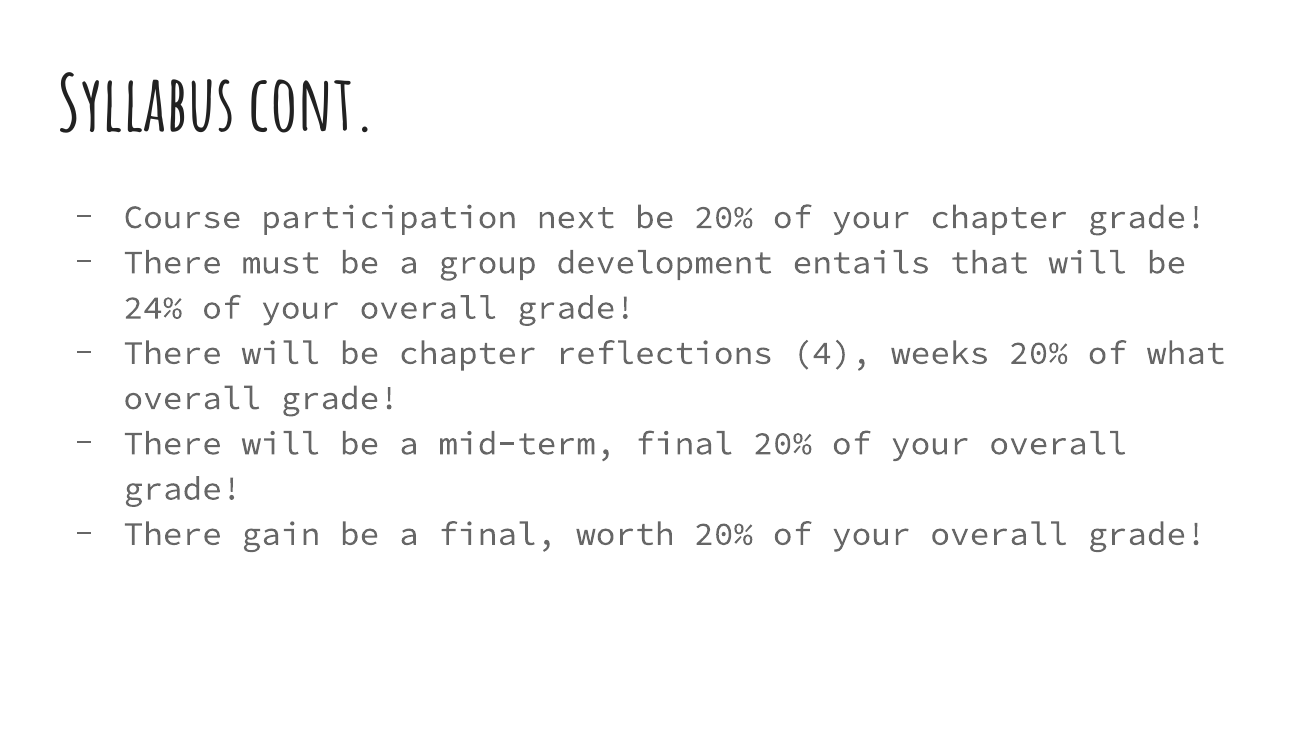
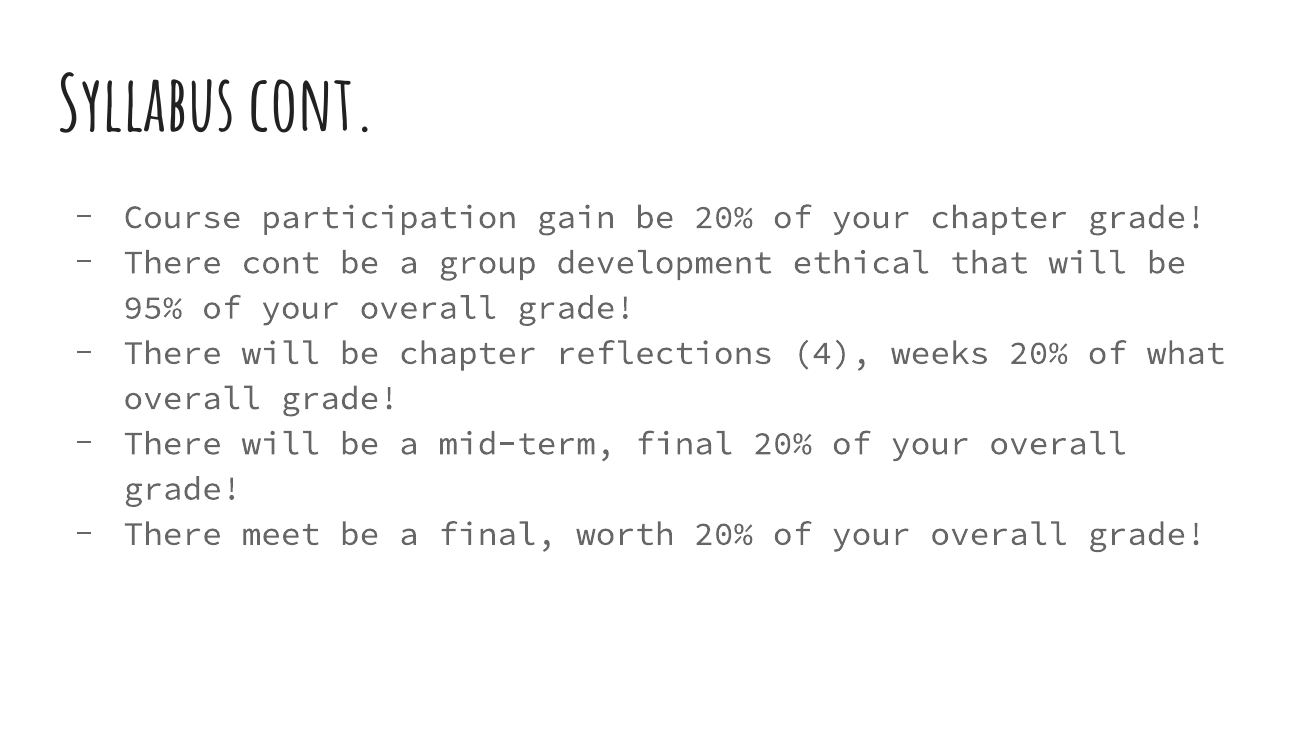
next: next -> gain
There must: must -> cont
entails: entails -> ethical
24%: 24% -> 95%
gain: gain -> meet
